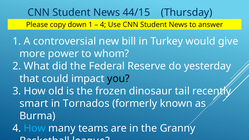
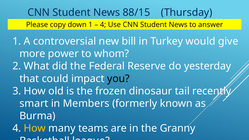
44/15: 44/15 -> 88/15
Tornados: Tornados -> Members
How at (35, 128) colour: light blue -> yellow
